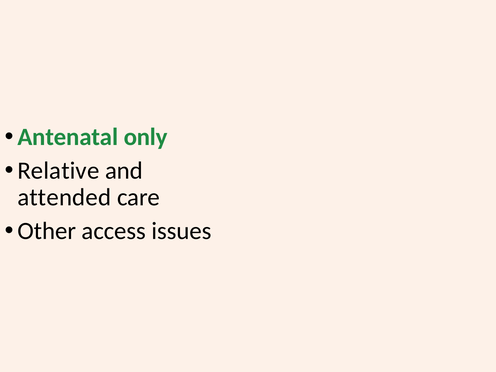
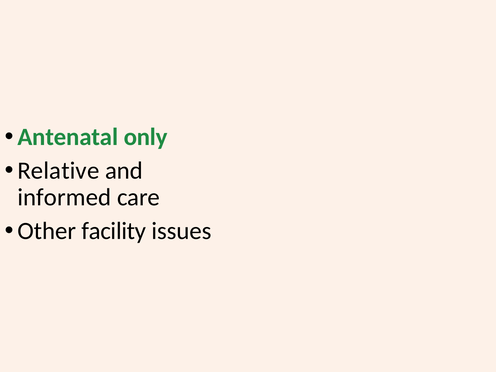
attended: attended -> informed
access: access -> facility
